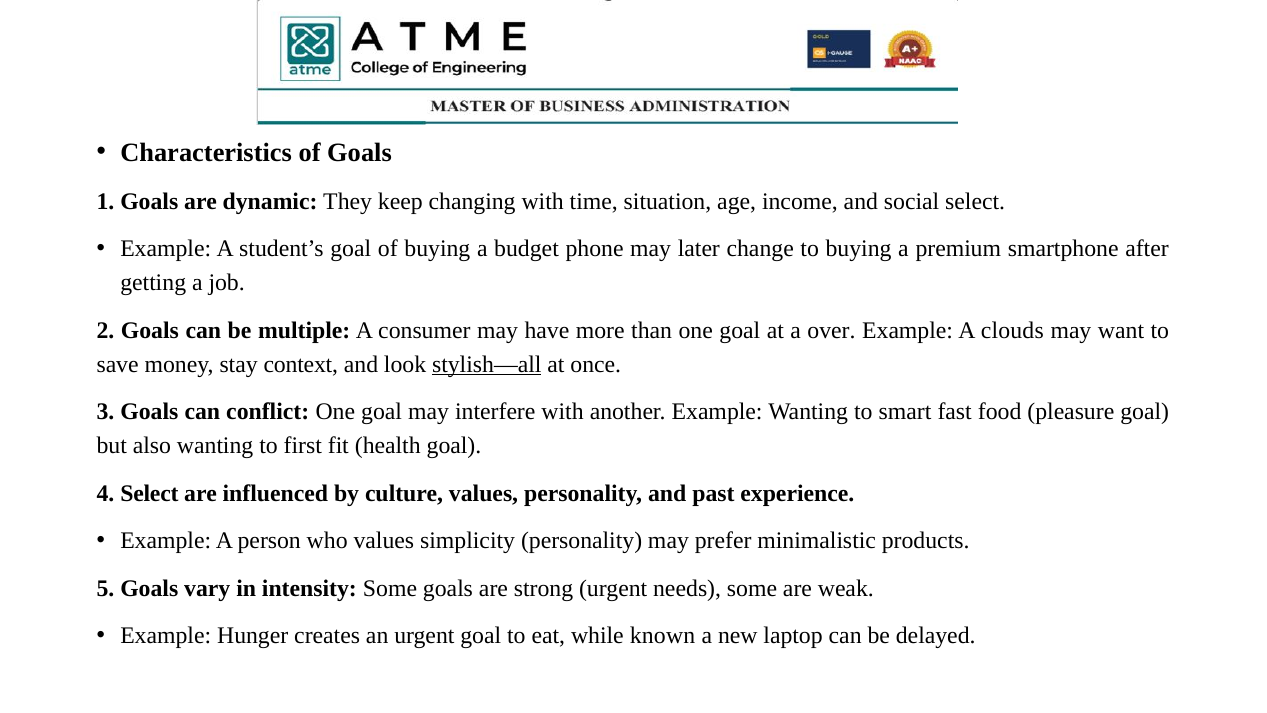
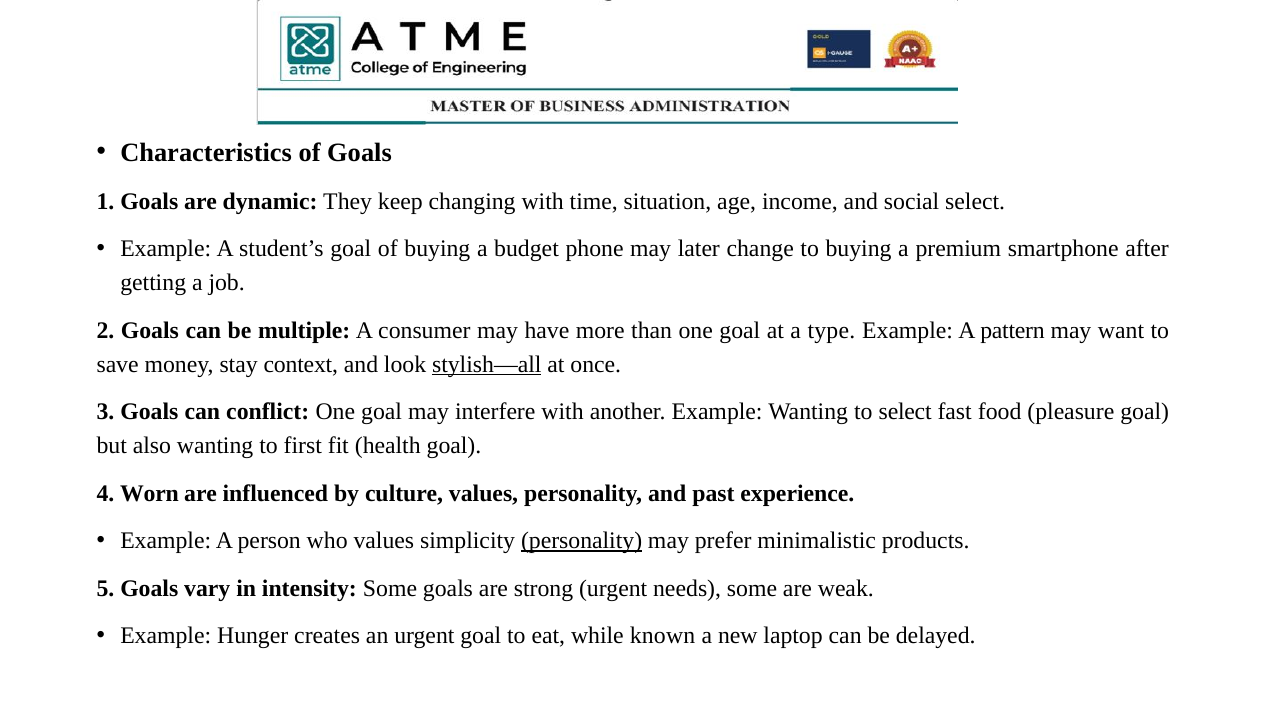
over: over -> type
clouds: clouds -> pattern
to smart: smart -> select
4 Select: Select -> Worn
personality at (582, 541) underline: none -> present
